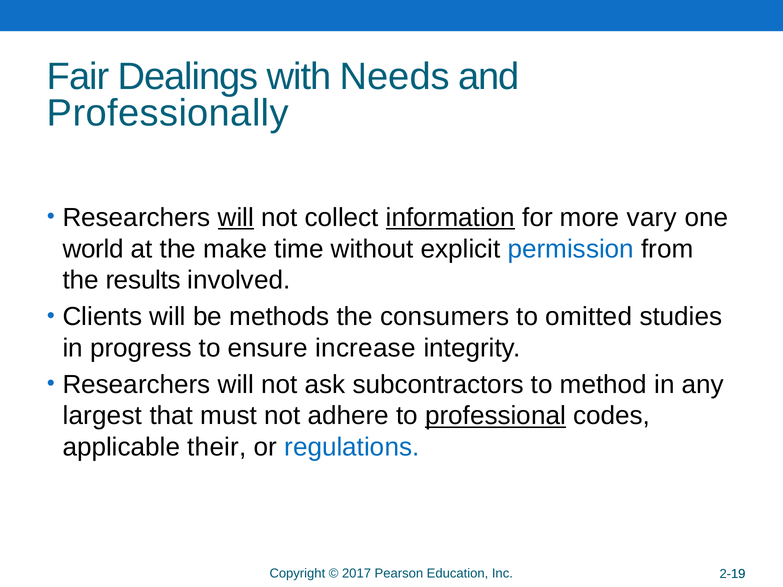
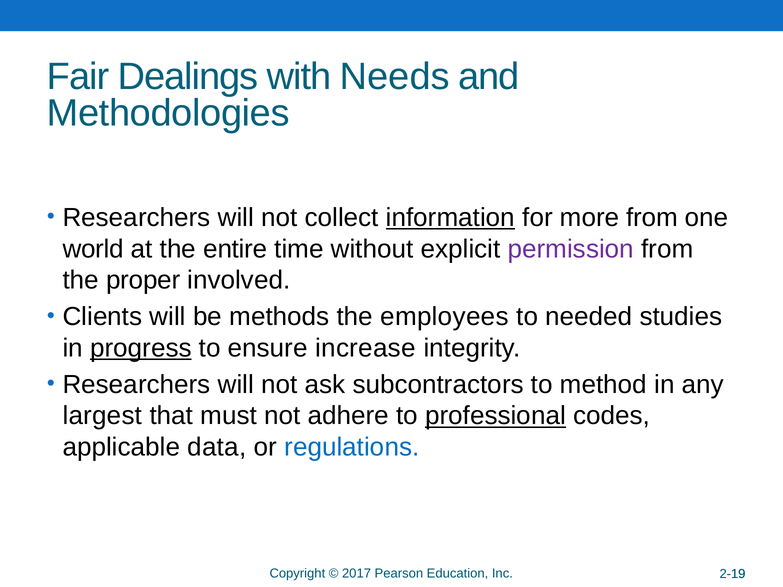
Professionally: Professionally -> Methodologies
will at (236, 218) underline: present -> none
more vary: vary -> from
make: make -> entire
permission colour: blue -> purple
results: results -> proper
consumers: consumers -> employees
omitted: omitted -> needed
progress underline: none -> present
their: their -> data
